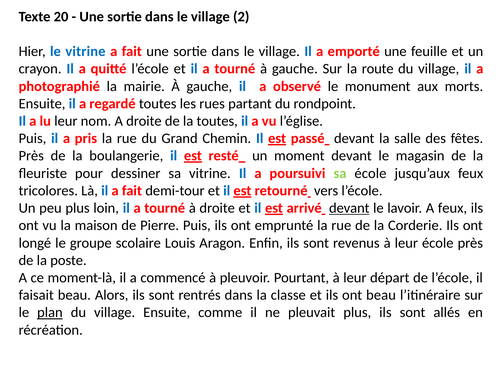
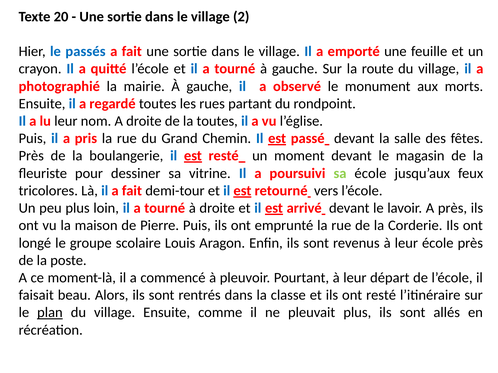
le vitrine: vitrine -> passés
devant at (349, 208) underline: present -> none
A feux: feux -> près
ont beau: beau -> resté
